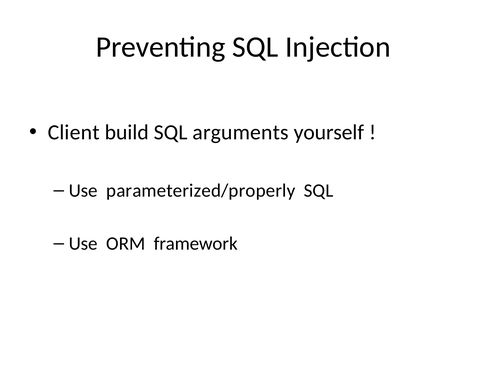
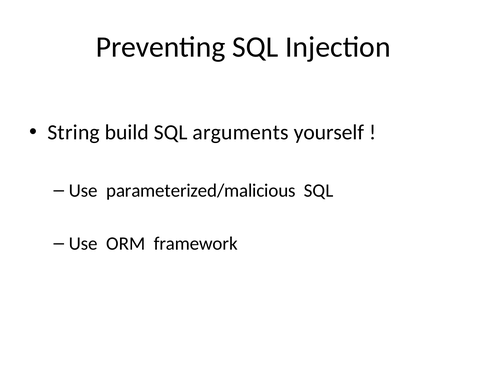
Client: Client -> String
parameterized/properly: parameterized/properly -> parameterized/malicious
